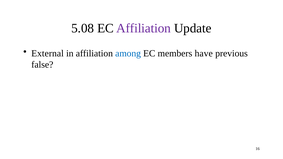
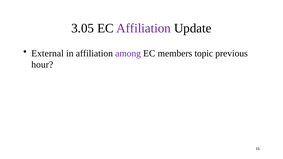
5.08: 5.08 -> 3.05
among colour: blue -> purple
have: have -> topic
false: false -> hour
